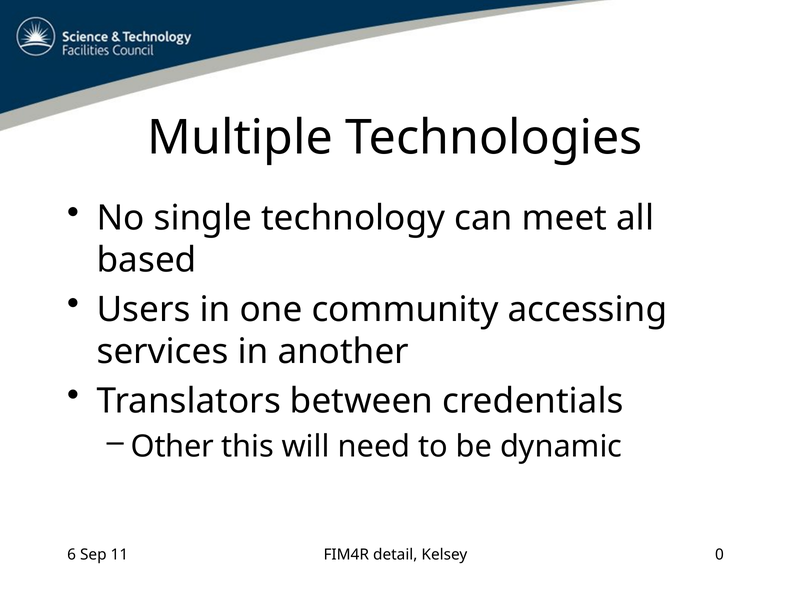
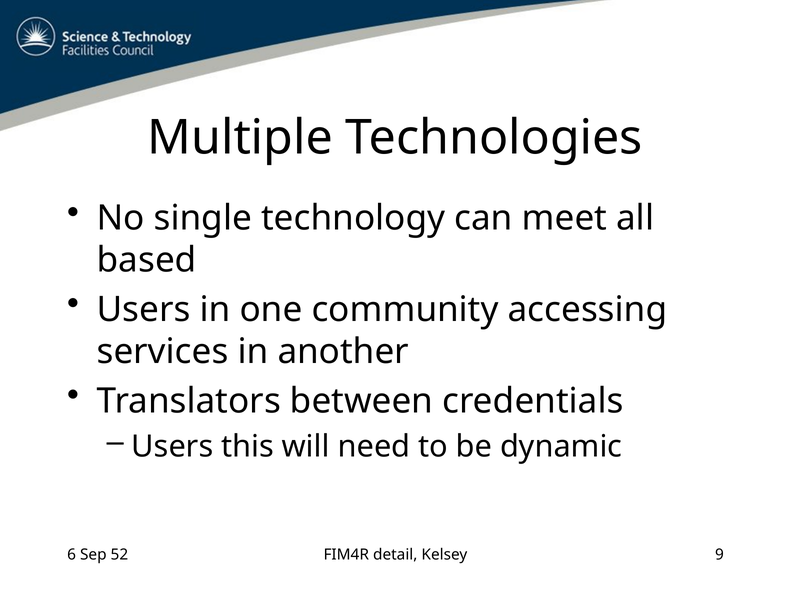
Other at (172, 447): Other -> Users
11: 11 -> 52
0: 0 -> 9
